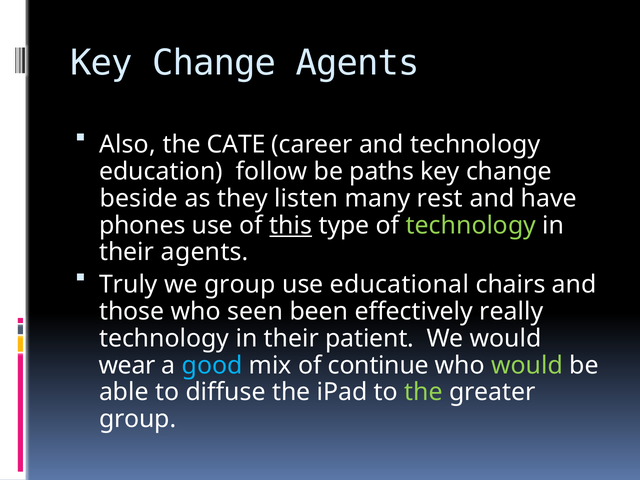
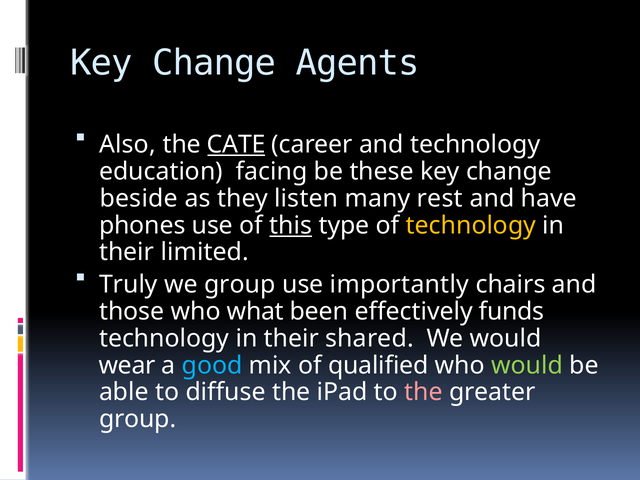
CATE underline: none -> present
follow: follow -> facing
paths: paths -> these
technology at (471, 225) colour: light green -> yellow
their agents: agents -> limited
educational: educational -> importantly
seen: seen -> what
really: really -> funds
patient: patient -> shared
continue: continue -> qualified
the at (424, 392) colour: light green -> pink
